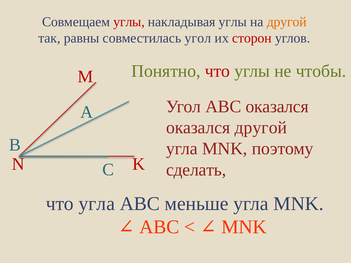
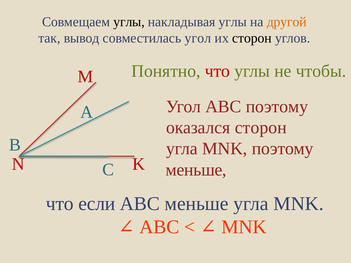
углы at (129, 22) colour: red -> black
равны: равны -> вывод
сторон at (252, 38) colour: red -> black
ABC оказался: оказался -> поэтому
оказался другой: другой -> сторон
сделать at (196, 170): сделать -> меньше
что угла: угла -> если
